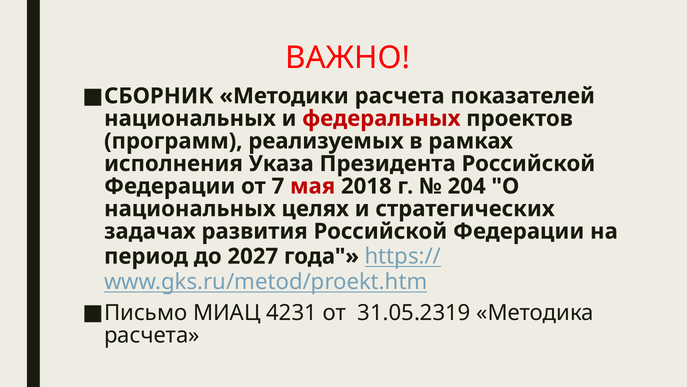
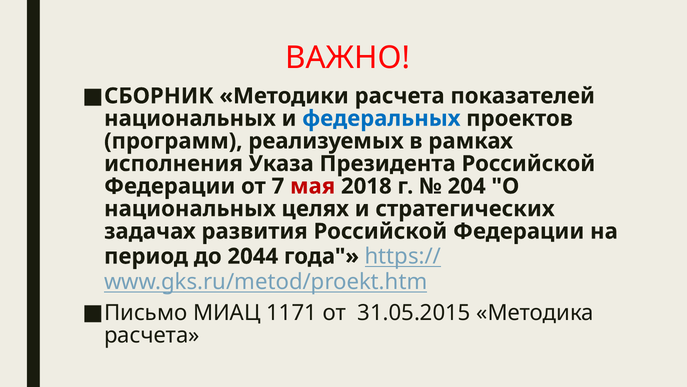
федеральных colour: red -> blue
2027: 2027 -> 2044
4231: 4231 -> 1171
31.05.2319: 31.05.2319 -> 31.05.2015
